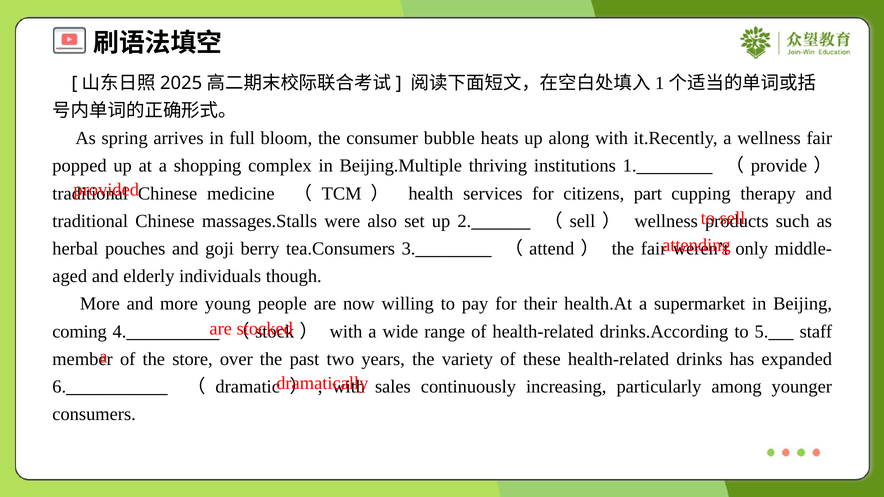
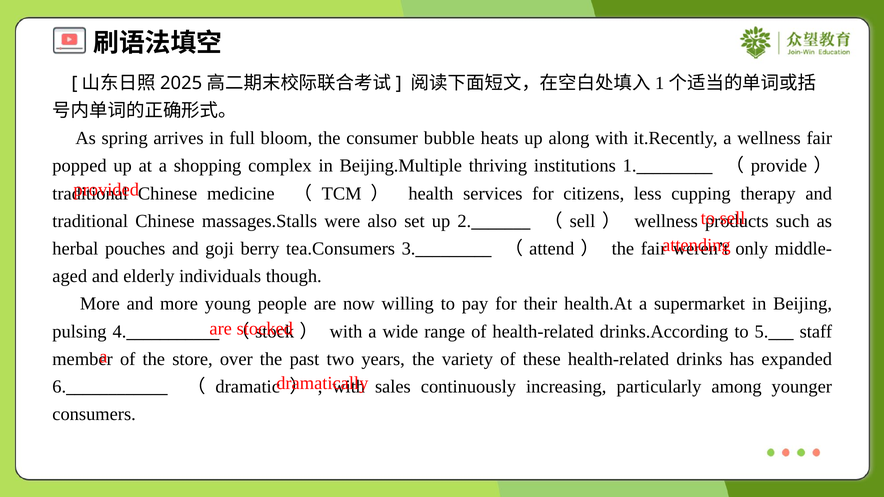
part: part -> less
coming: coming -> pulsing
